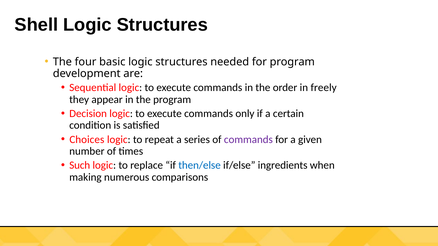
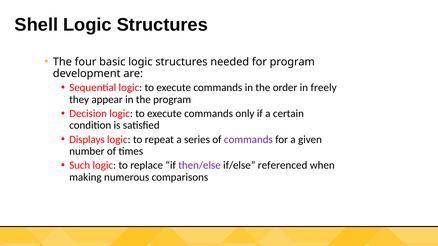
Choices: Choices -> Displays
then/else colour: blue -> purple
ingredients: ingredients -> referenced
